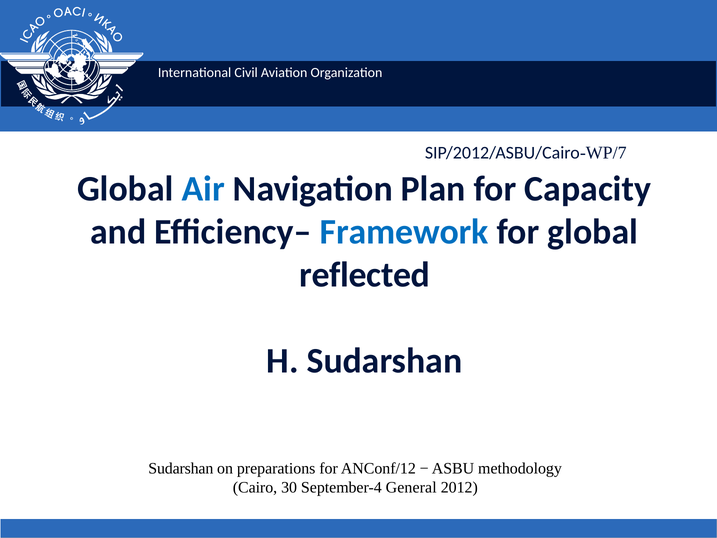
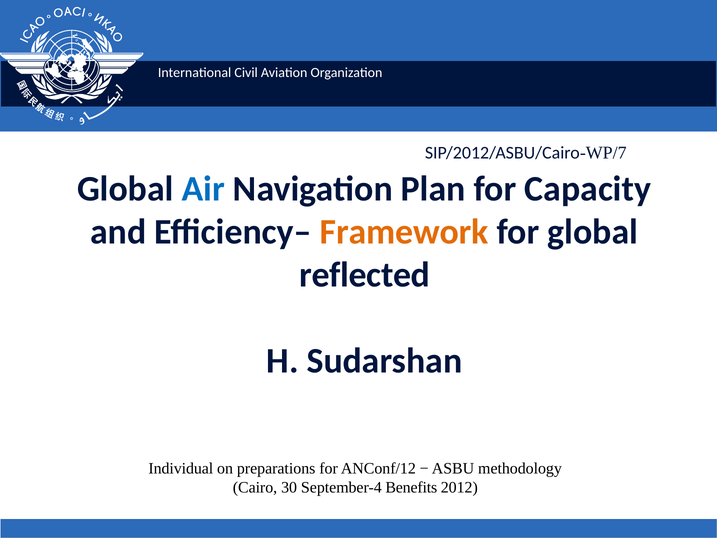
Framework colour: blue -> orange
Sudarshan at (181, 468): Sudarshan -> Individual
General: General -> Benefits
